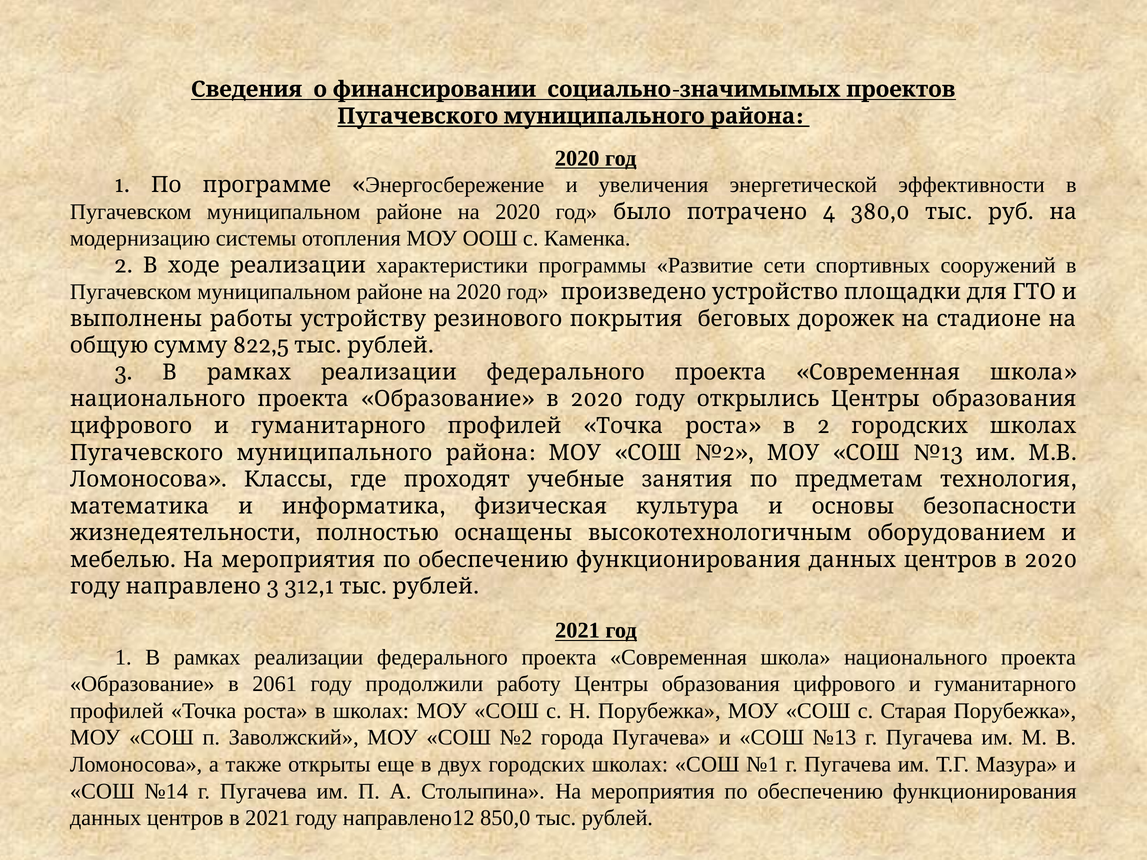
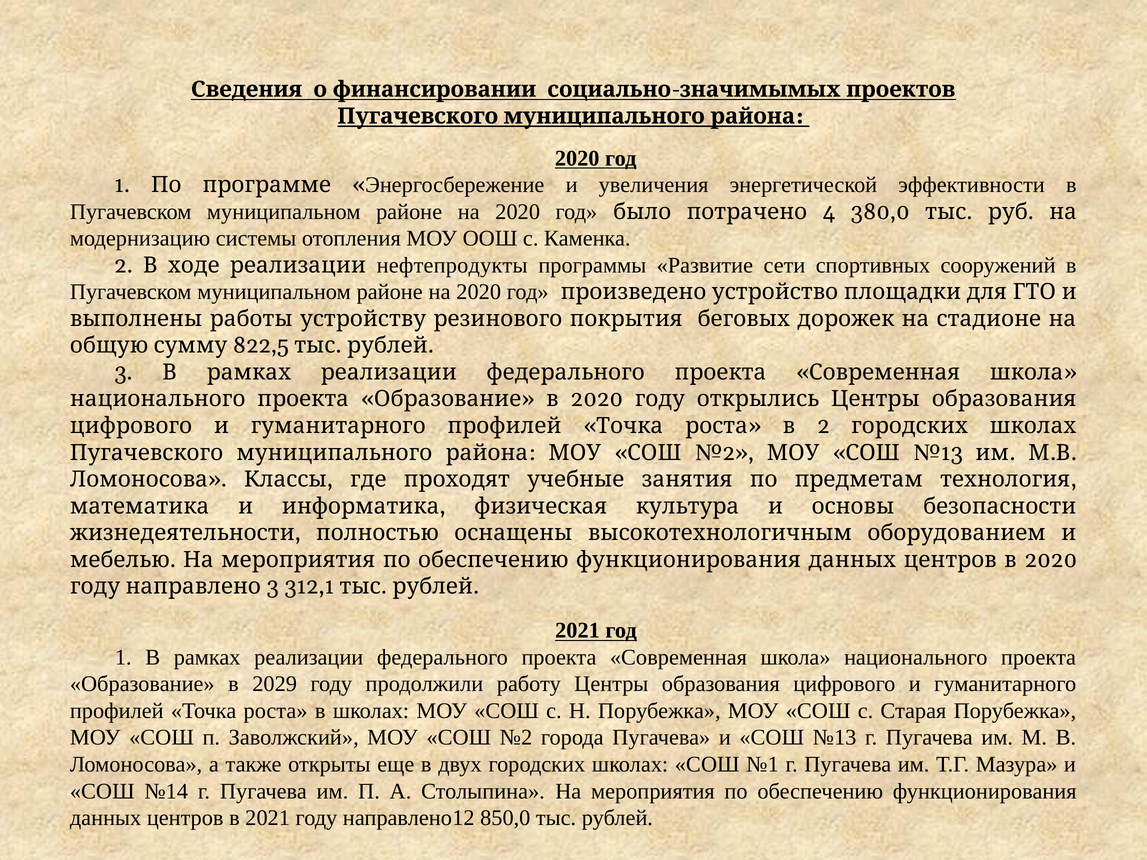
характеристики: характеристики -> нефтепродукты
2061: 2061 -> 2029
